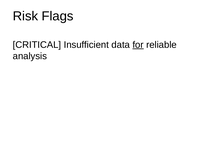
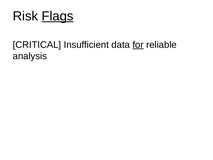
Flags underline: none -> present
